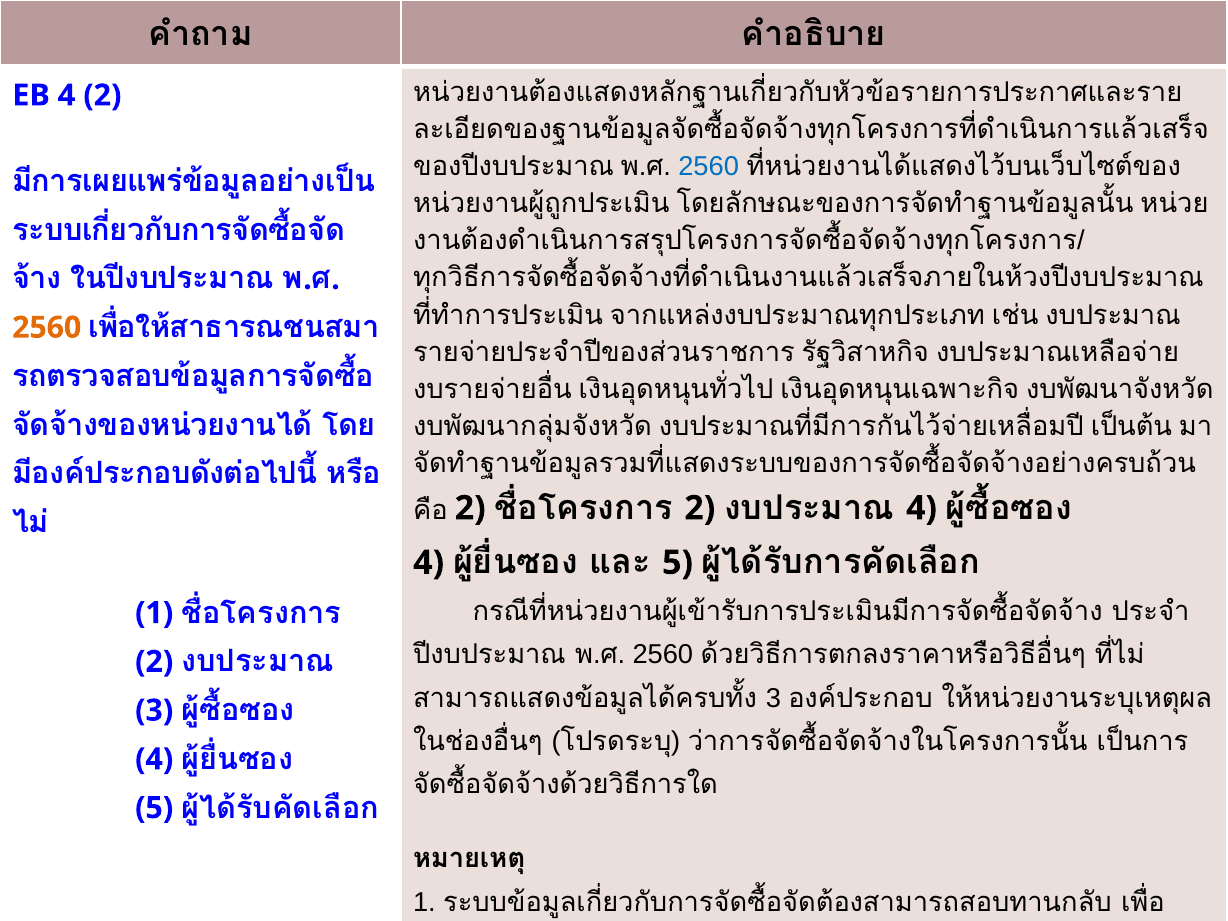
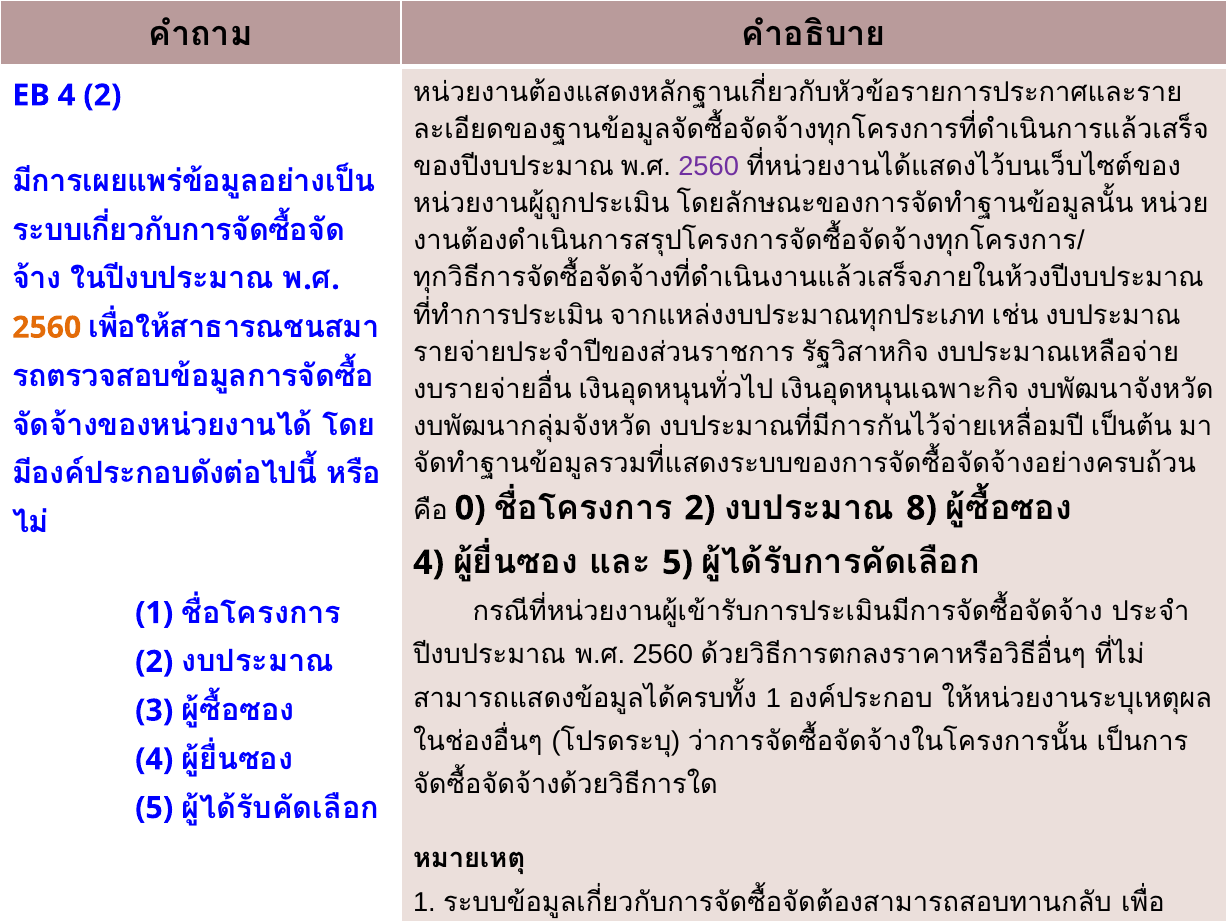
2560 at (709, 167) colour: blue -> purple
4 at (922, 508): 4 -> 8
2 at (470, 508): 2 -> 0
3 at (773, 698): 3 -> 1
